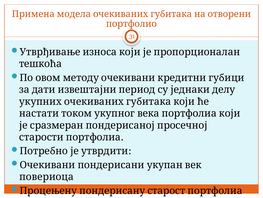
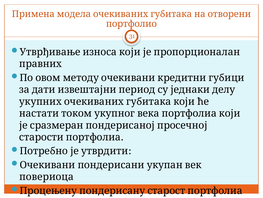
тешкоћа: тешкоћа -> правних
